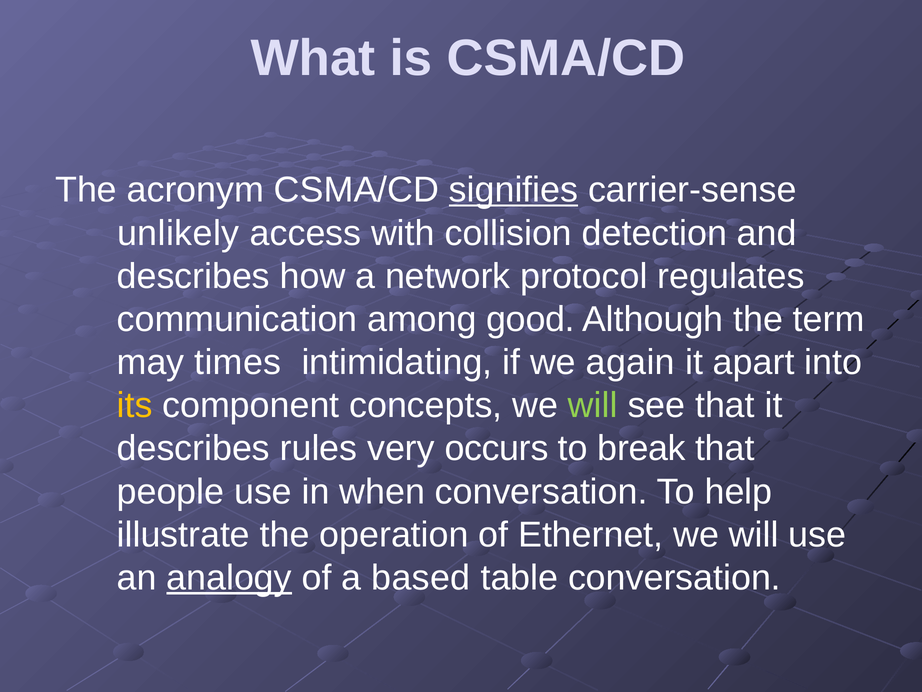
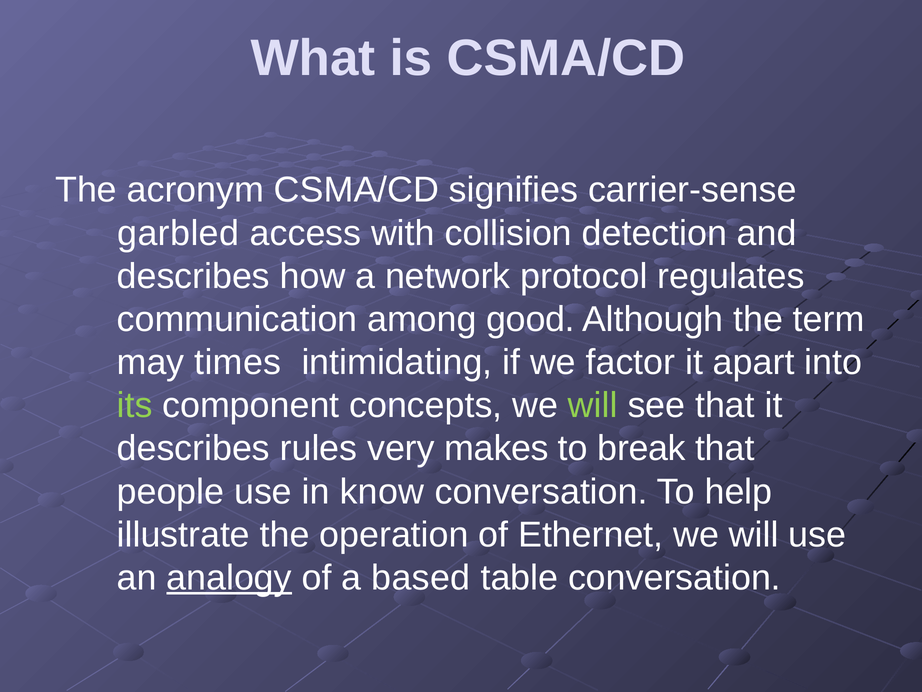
signifies underline: present -> none
unlikely: unlikely -> garbled
again: again -> factor
its colour: yellow -> light green
occurs: occurs -> makes
when: when -> know
